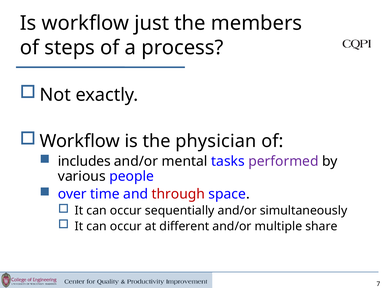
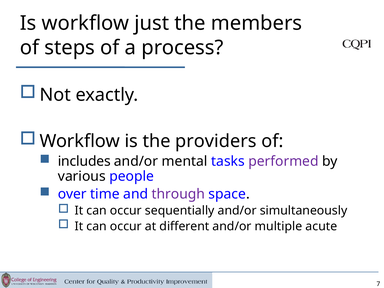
physician: physician -> providers
through colour: red -> purple
share: share -> acute
